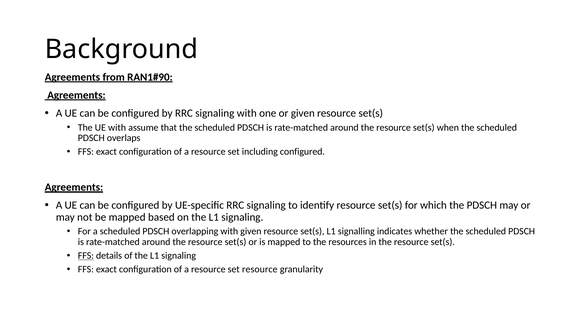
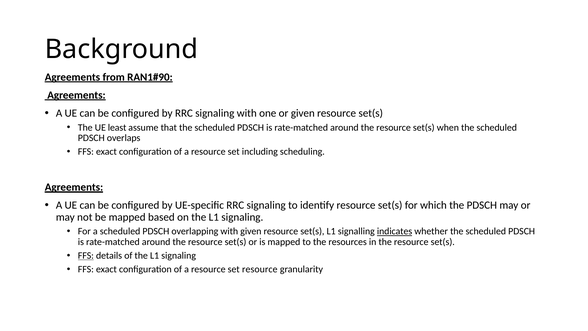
UE with: with -> least
including configured: configured -> scheduling
indicates underline: none -> present
